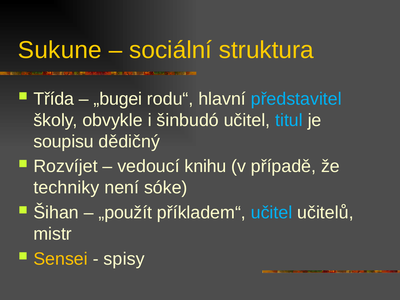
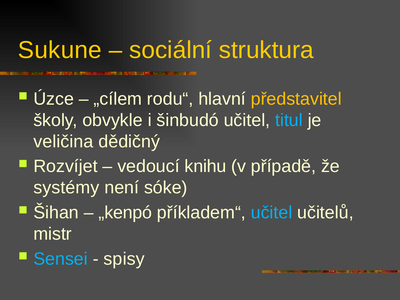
Třída: Třída -> Úzce
„bugei: „bugei -> „cílem
představitel colour: light blue -> yellow
soupisu: soupisu -> veličina
techniky: techniky -> systémy
„použít: „použít -> „kenpó
Sensei colour: yellow -> light blue
